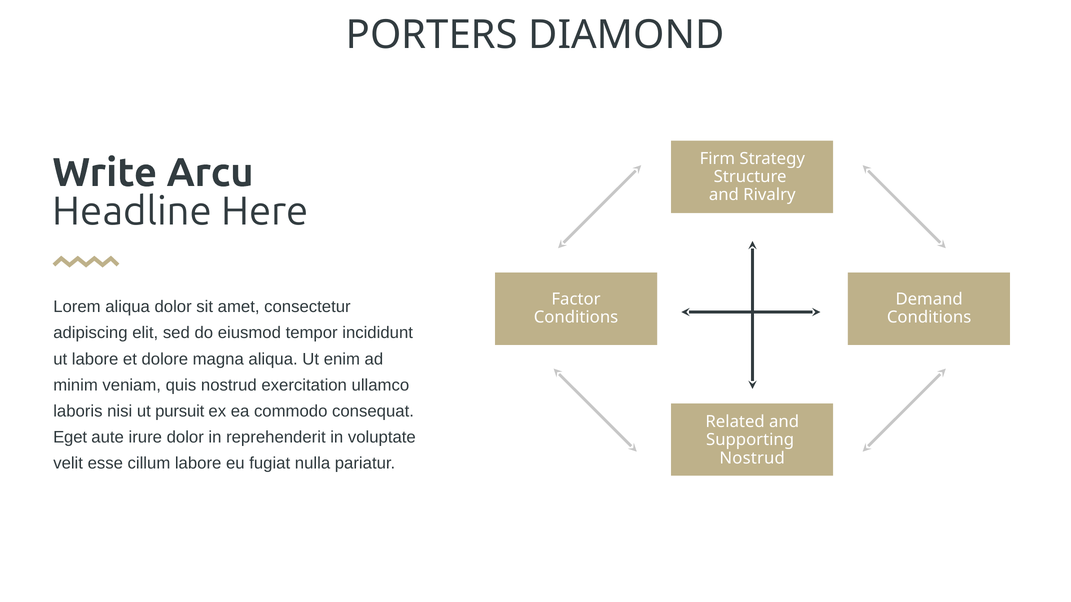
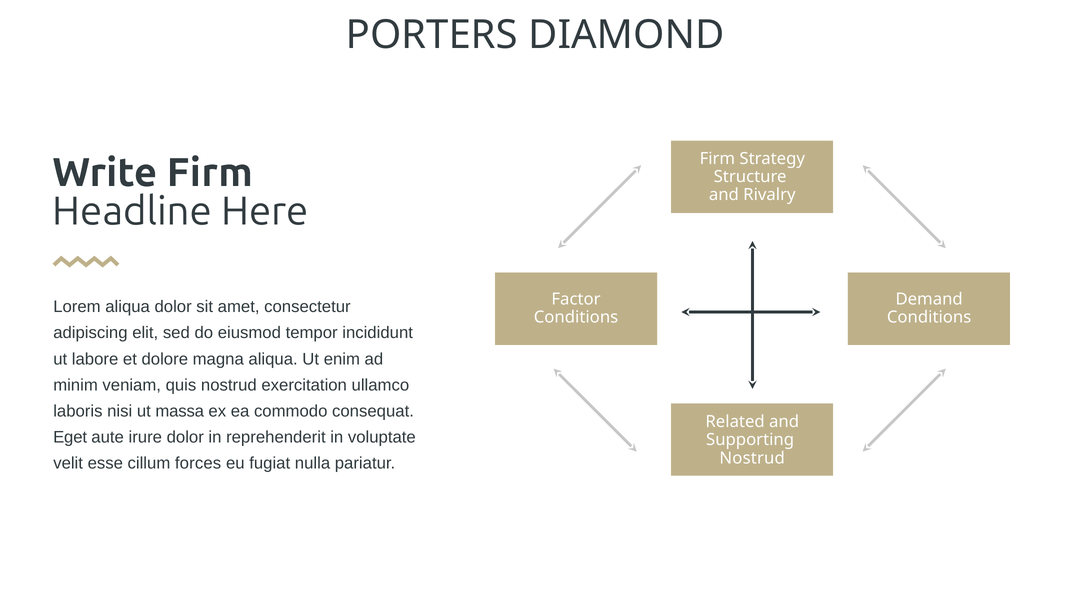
Write Arcu: Arcu -> Firm
pursuit: pursuit -> massa
cillum labore: labore -> forces
